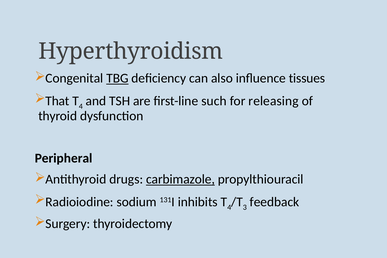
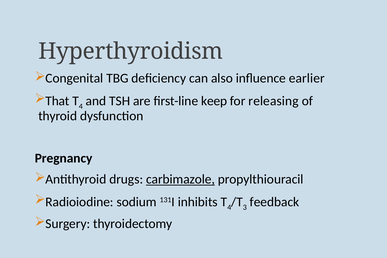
TBG underline: present -> none
tissues: tissues -> earlier
such: such -> keep
Peripheral: Peripheral -> Pregnancy
